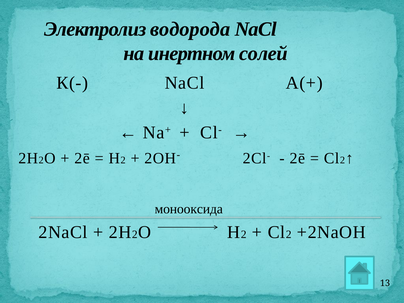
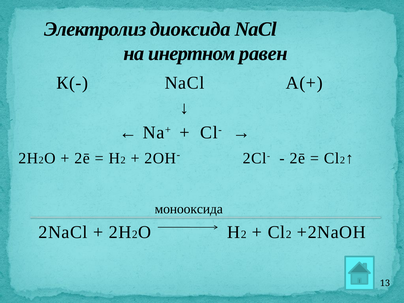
водорода: водорода -> диоксида
солей: солей -> равен
